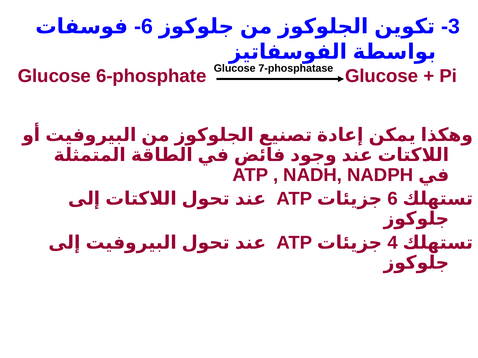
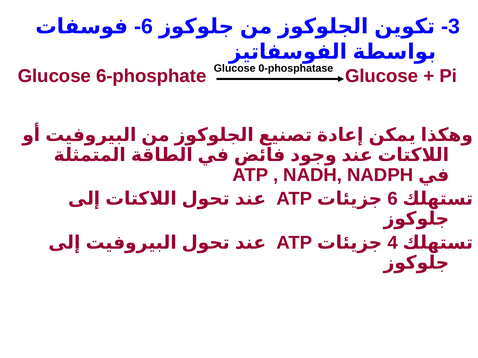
7-phosphatase: 7-phosphatase -> 0-phosphatase
